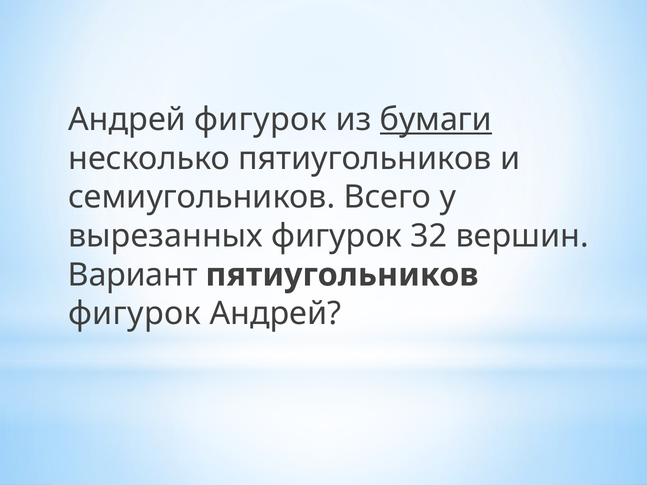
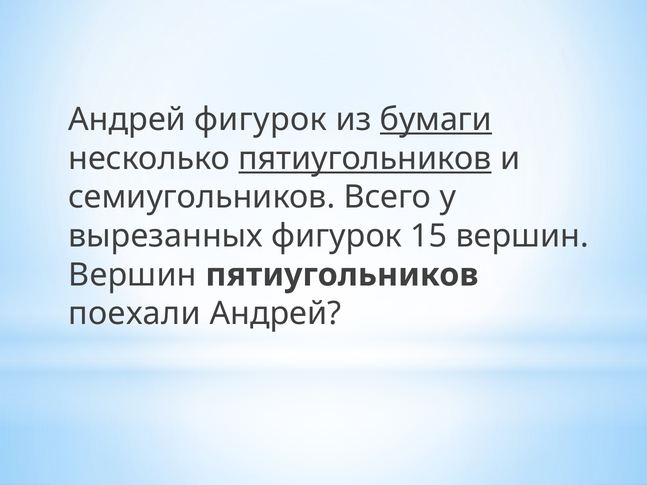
пятиугольников at (365, 159) underline: none -> present
32: 32 -> 15
Вариант at (133, 275): Вариант -> Вершин
фигурок at (135, 314): фигурок -> поехали
